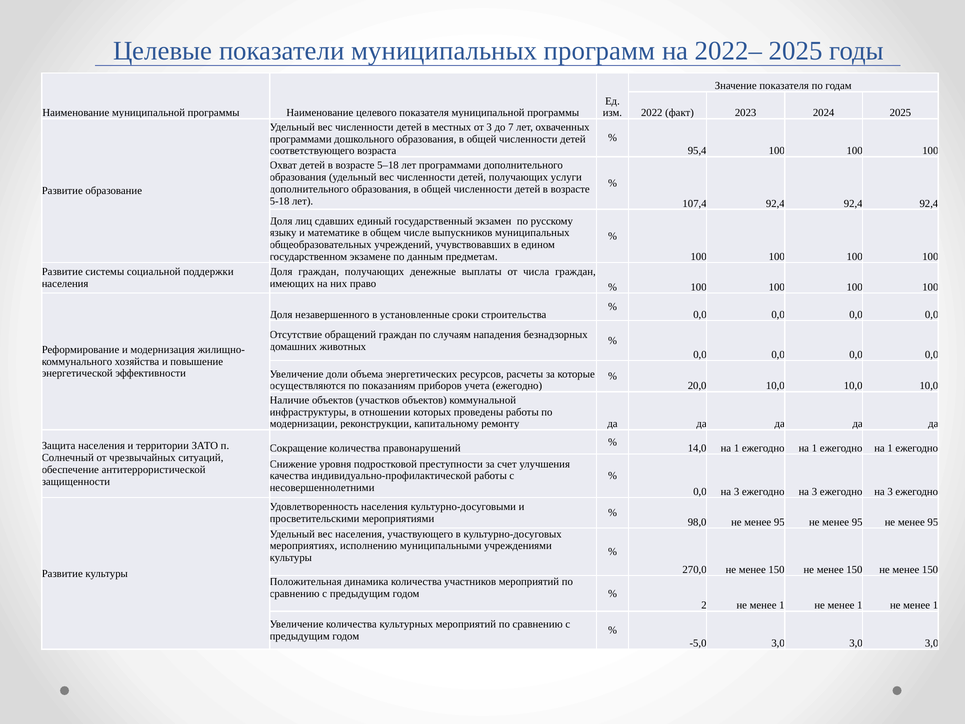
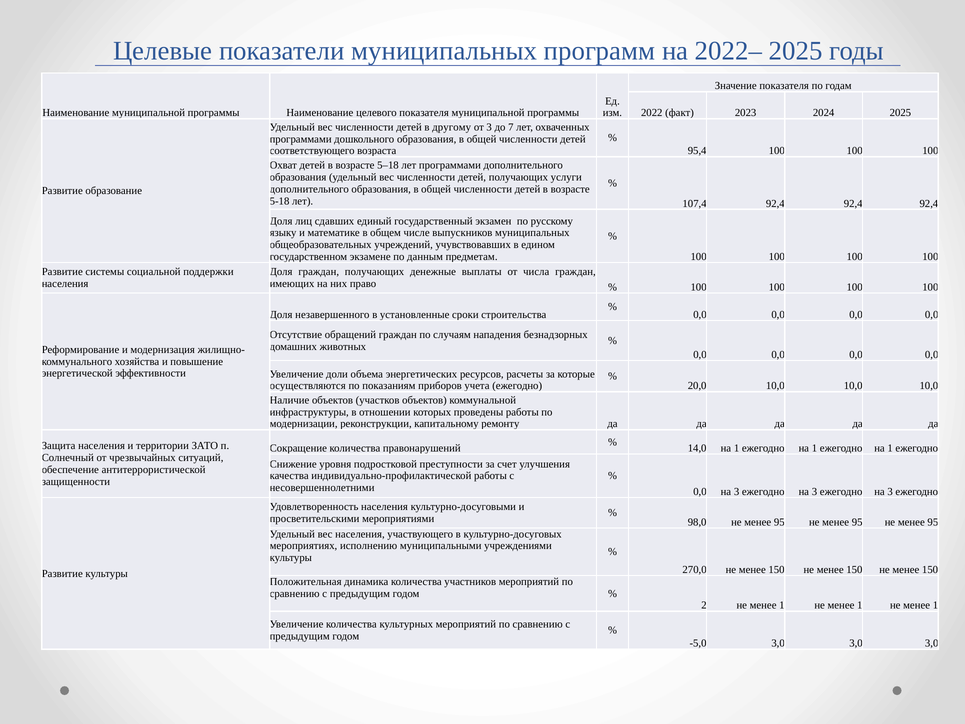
местных: местных -> другому
